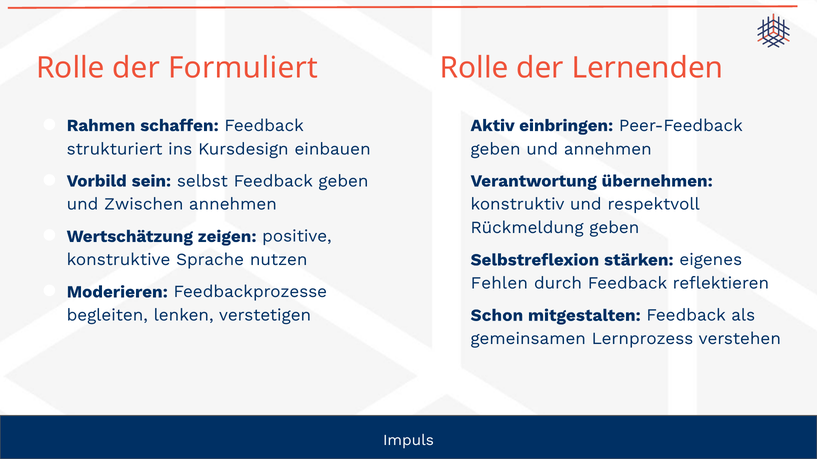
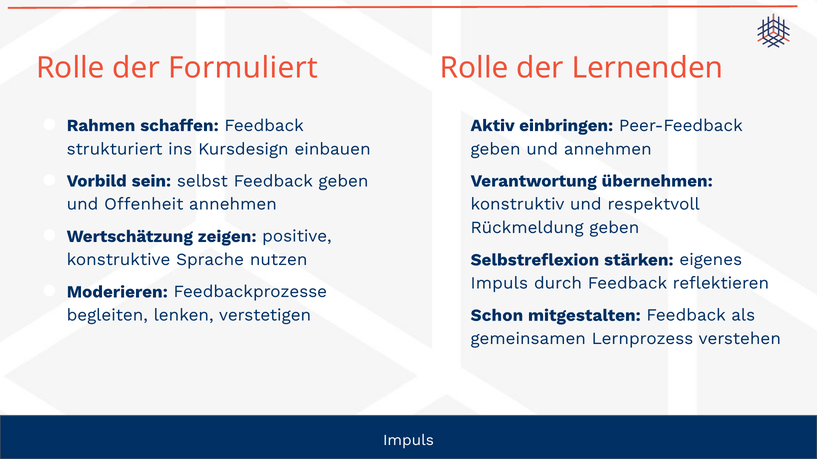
Zwischen: Zwischen -> Offenheit
Fehlen at (499, 284): Fehlen -> Impuls
